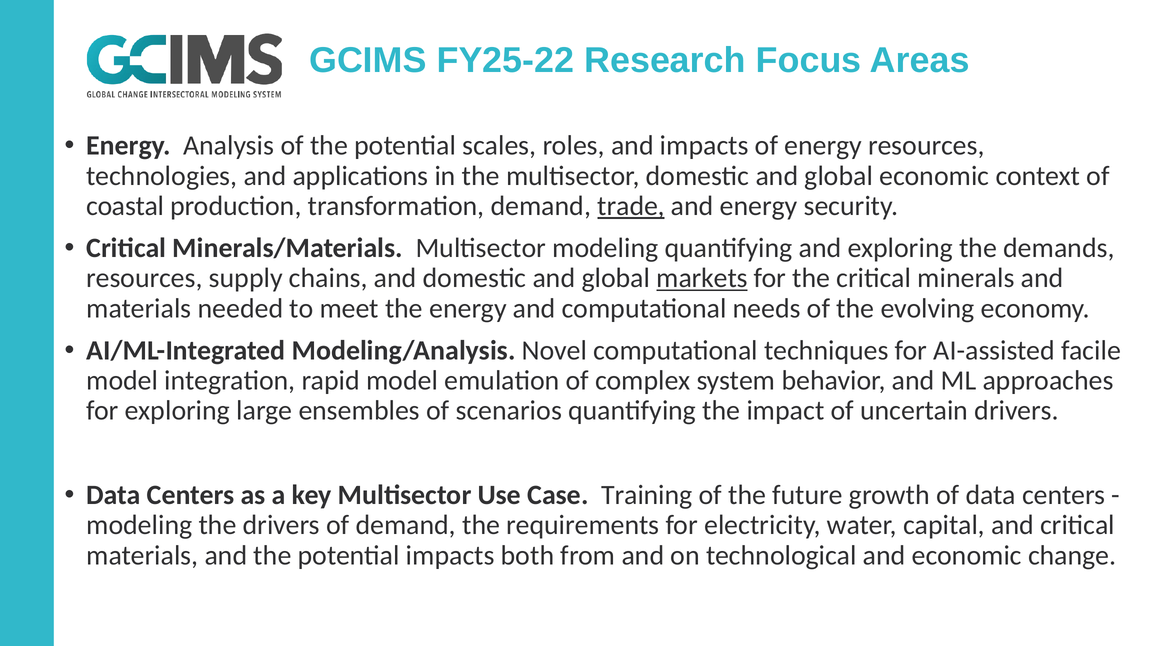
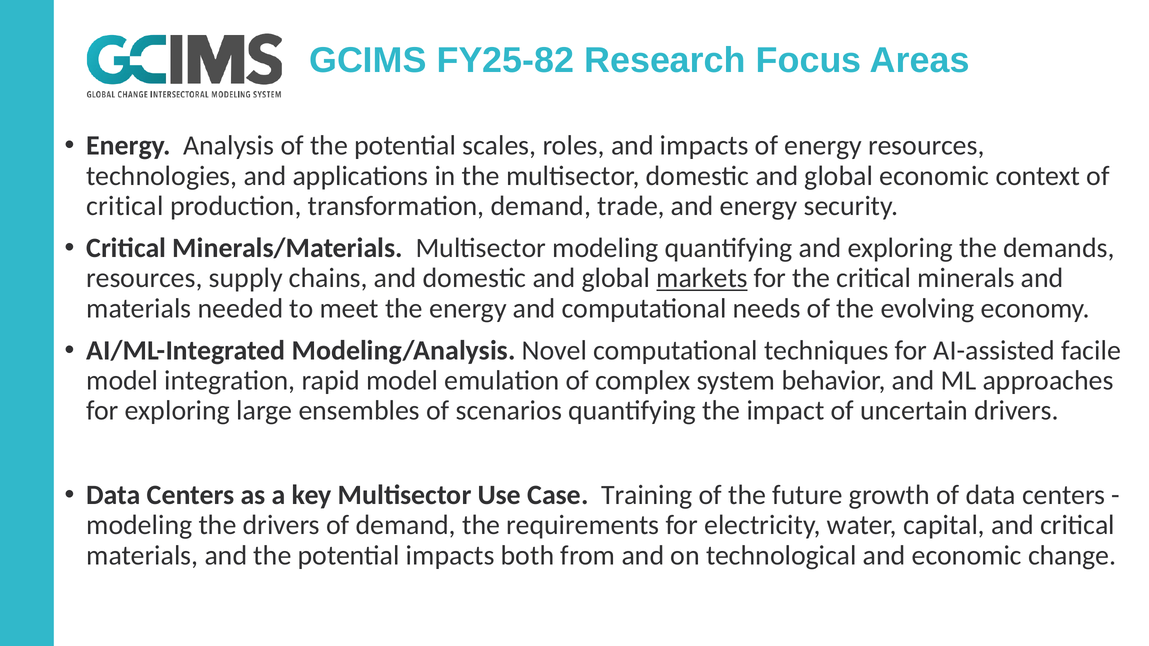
FY25-22: FY25-22 -> FY25-82
coastal at (125, 206): coastal -> critical
trade underline: present -> none
